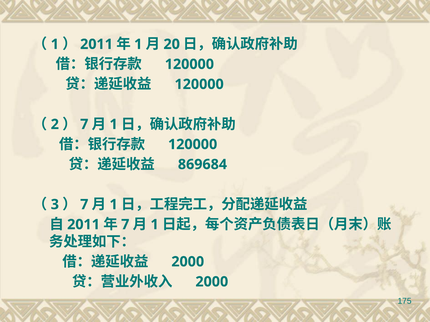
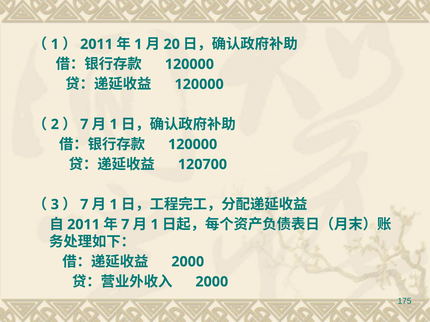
869684: 869684 -> 120700
